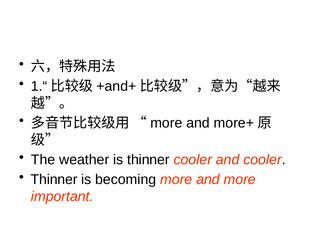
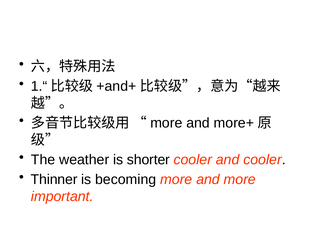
is thinner: thinner -> shorter
